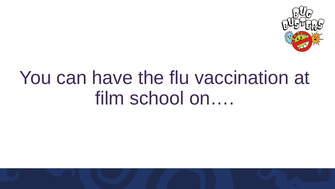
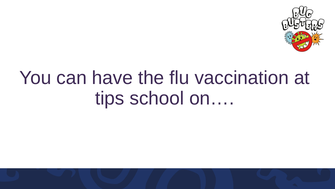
film: film -> tips
